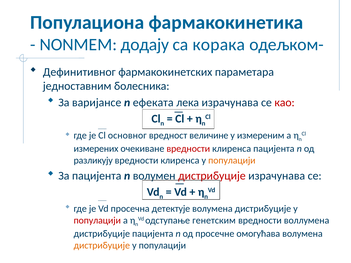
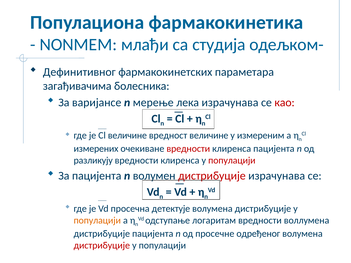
додају: додају -> млађи
корака: корака -> студија
једноставним: једноставним -> загађивачима
ефеката: ефеката -> мерење
Cl основног: основног -> величине
популацији at (232, 161) colour: orange -> red
популацији at (97, 221) colour: red -> orange
генетским: генетским -> логаритам
омогућава: омогућава -> одређеног
дистрибуције at (102, 246) colour: orange -> red
